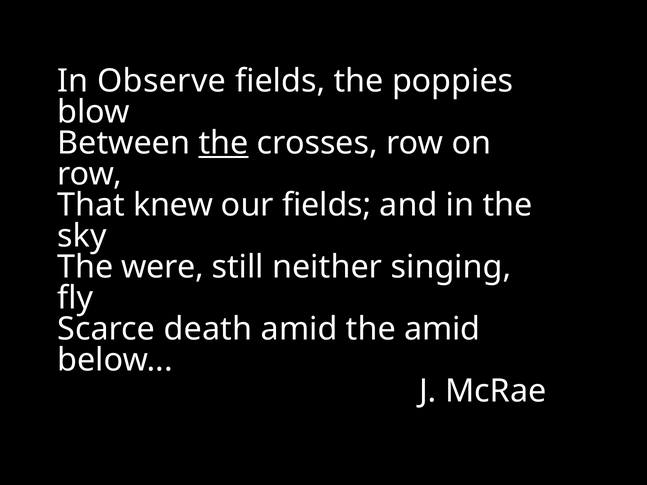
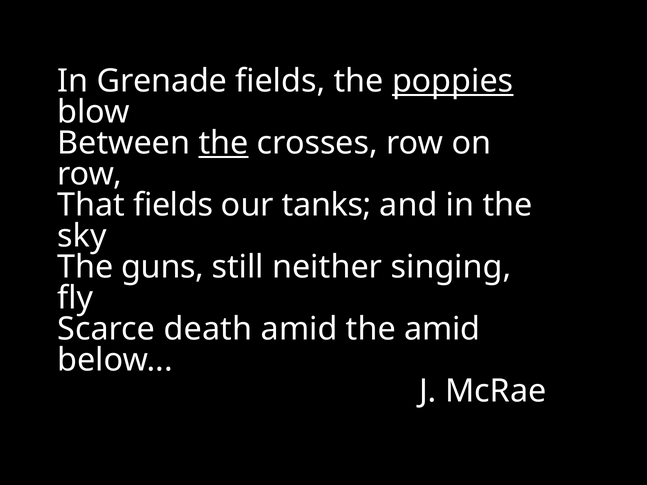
Observe: Observe -> Grenade
poppies underline: none -> present
That knew: knew -> fields
our fields: fields -> tanks
were: were -> guns
